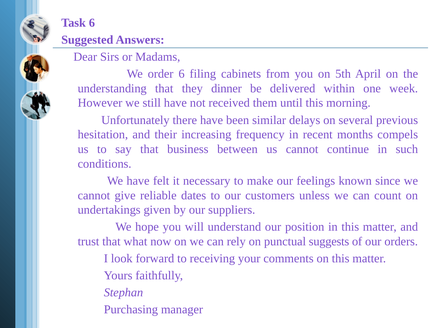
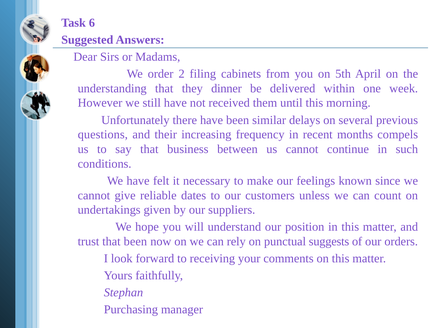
order 6: 6 -> 2
hesitation: hesitation -> questions
that what: what -> been
